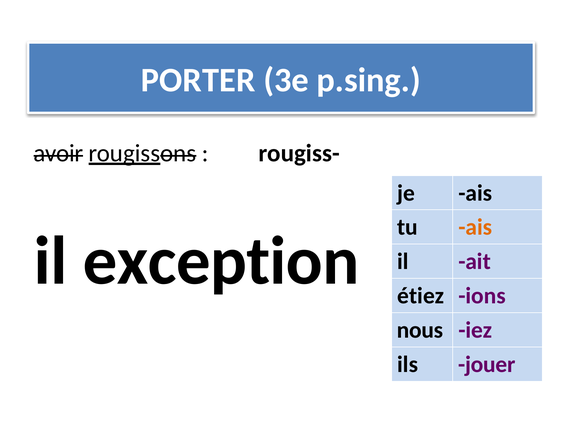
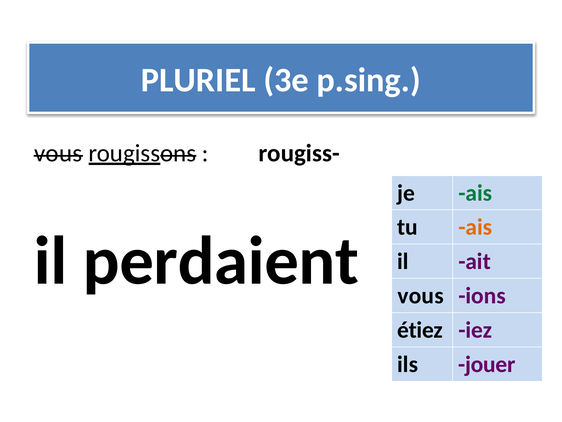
PORTER: PORTER -> PLURIEL
avoir at (58, 153): avoir -> vous
ais at (475, 193) colour: black -> green
exception: exception -> perdaient
étiez at (421, 295): étiez -> vous
nous: nous -> étiez
